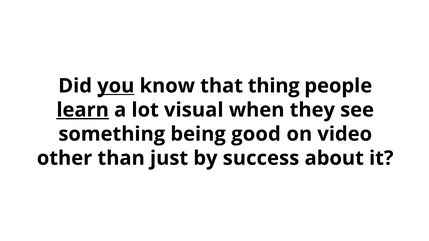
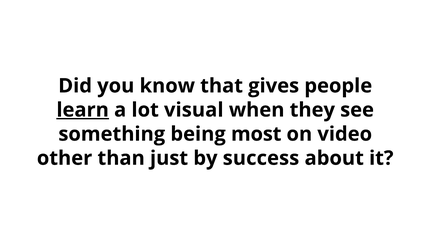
you underline: present -> none
thing: thing -> gives
good: good -> most
